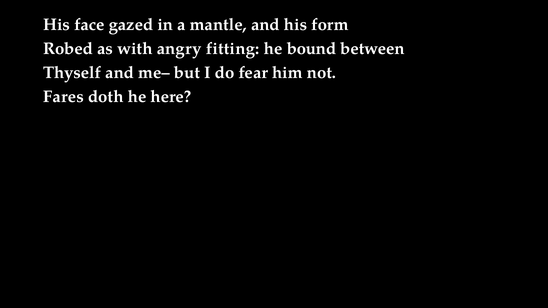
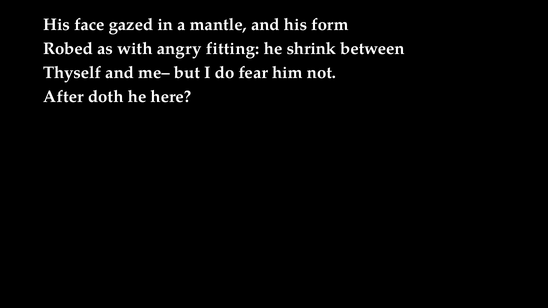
bound: bound -> shrink
Fares: Fares -> After
